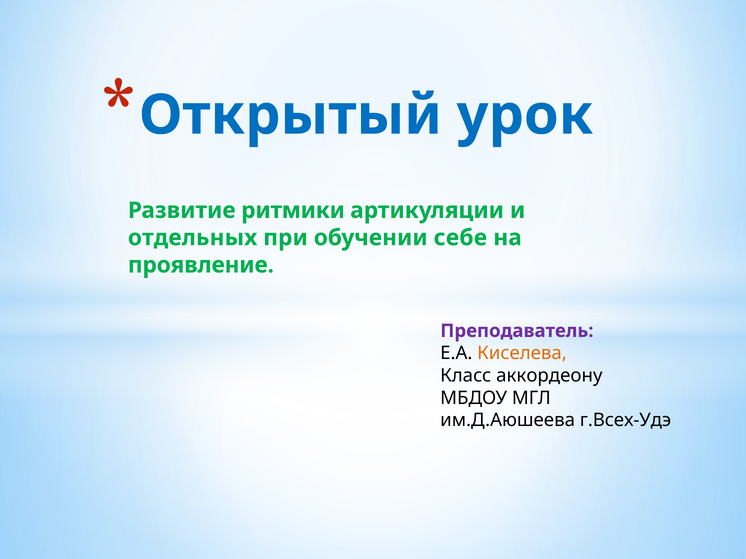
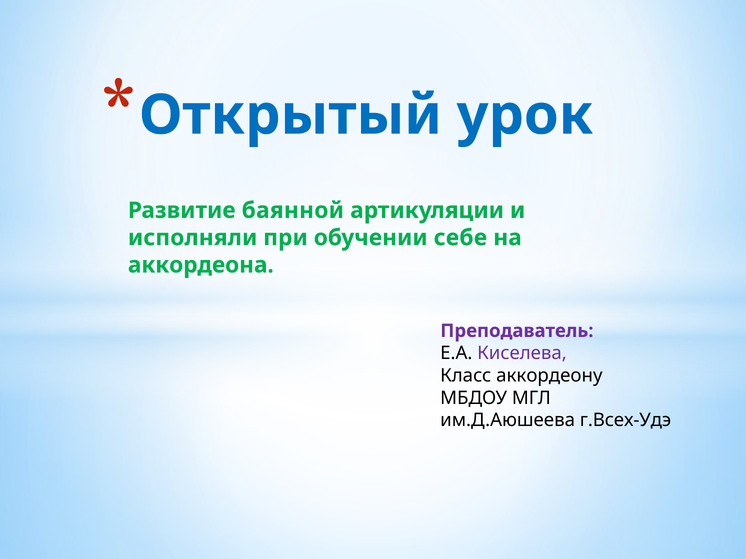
ритмики: ритмики -> баянной
отдельных: отдельных -> исполняли
проявление: проявление -> аккордеона
Киселева colour: orange -> purple
